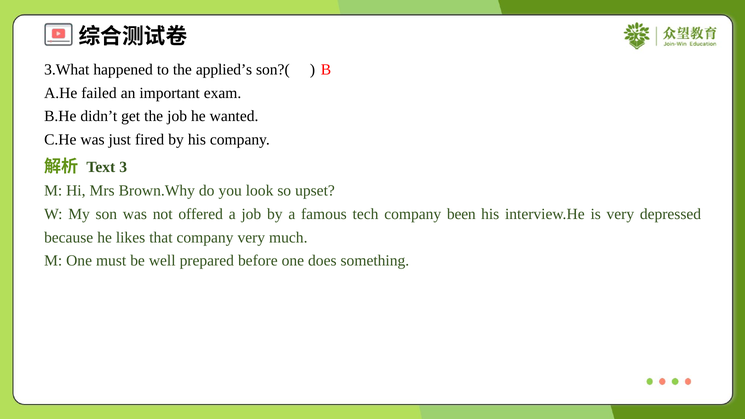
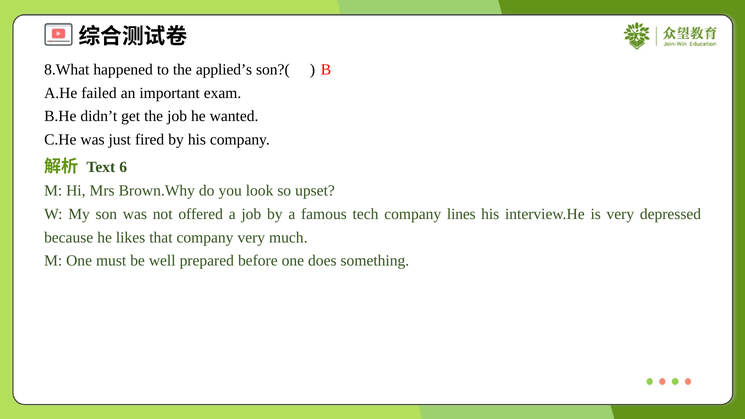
3.What: 3.What -> 8.What
3: 3 -> 6
been: been -> lines
